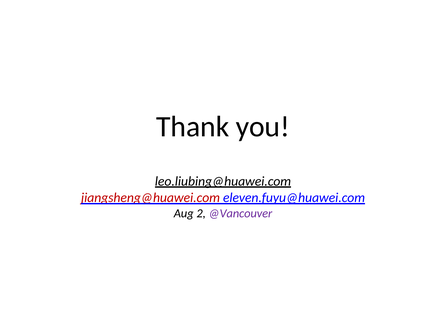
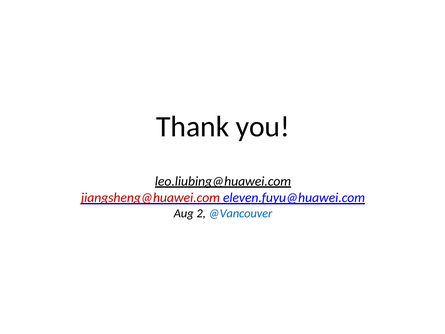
@Vancouver colour: purple -> blue
